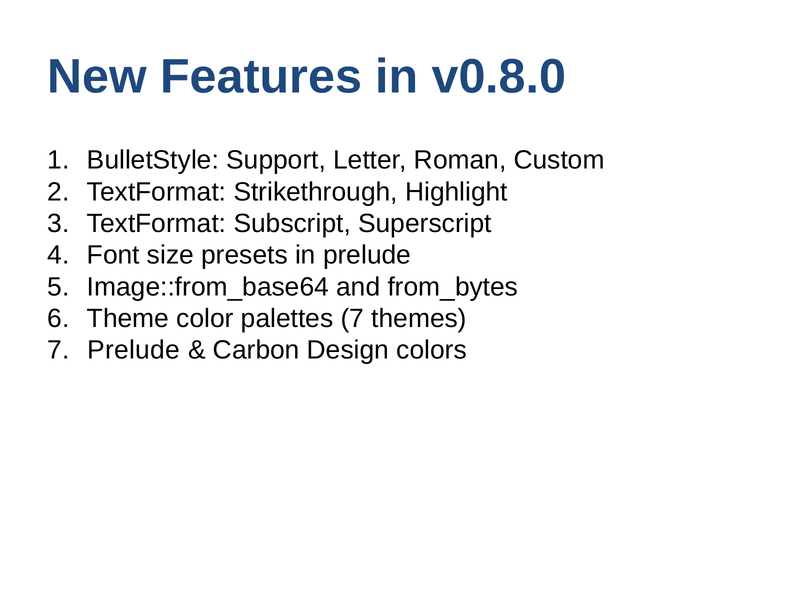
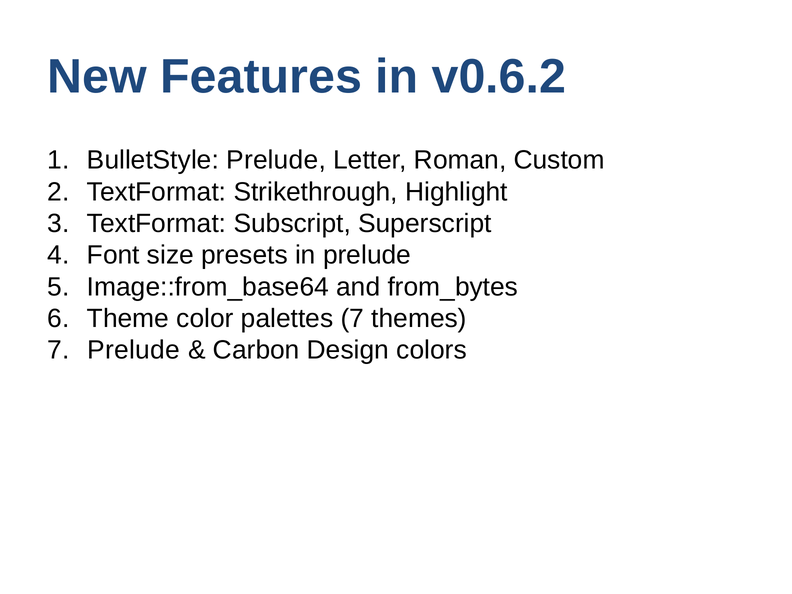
v0.8.0: v0.8.0 -> v0.6.2
BulletStyle Support: Support -> Prelude
